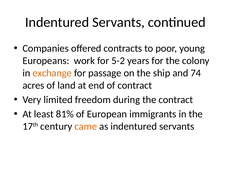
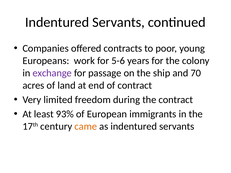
5-2: 5-2 -> 5-6
exchange colour: orange -> purple
74: 74 -> 70
81%: 81% -> 93%
